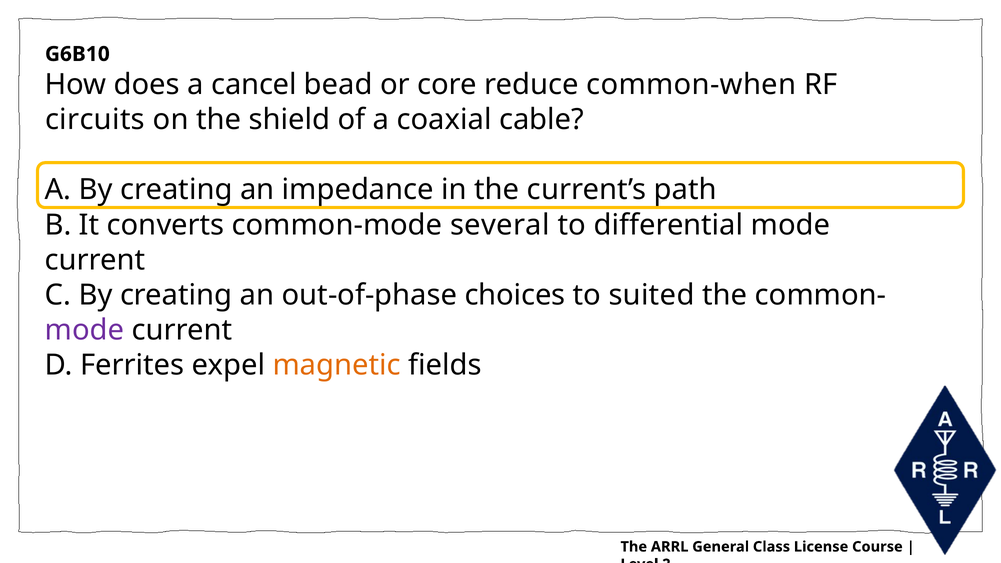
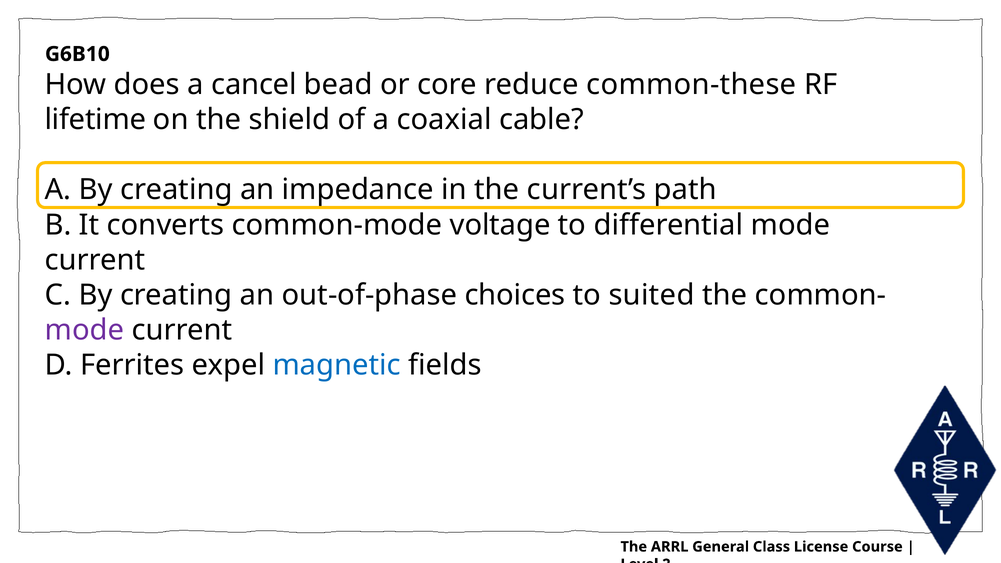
common-when: common-when -> common-these
circuits: circuits -> lifetime
several: several -> voltage
magnetic colour: orange -> blue
